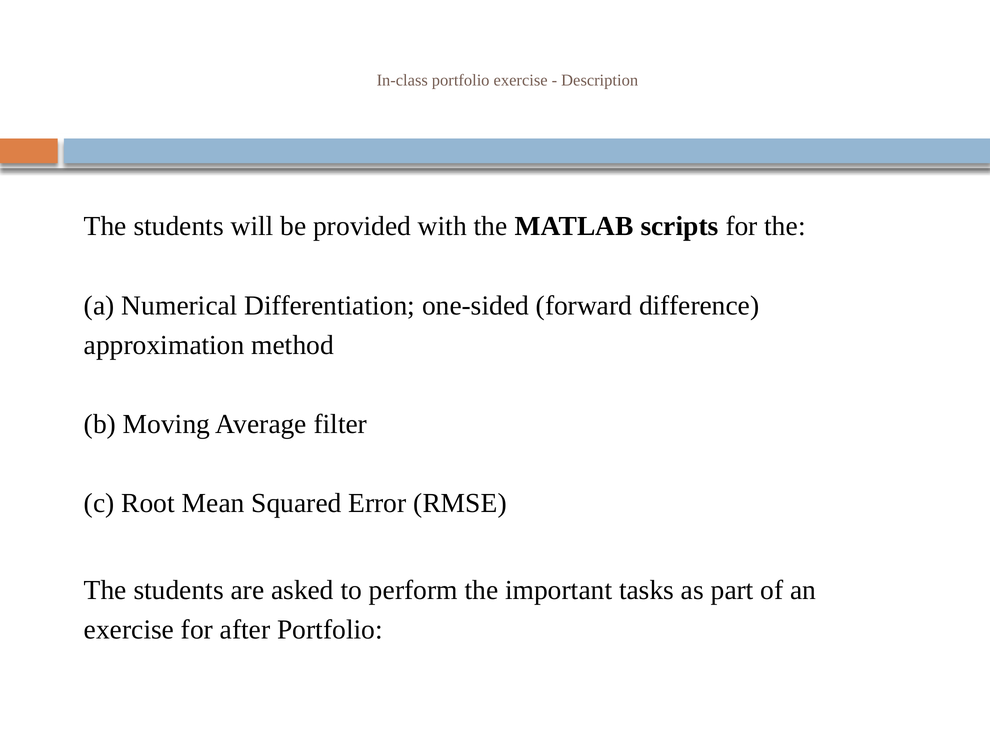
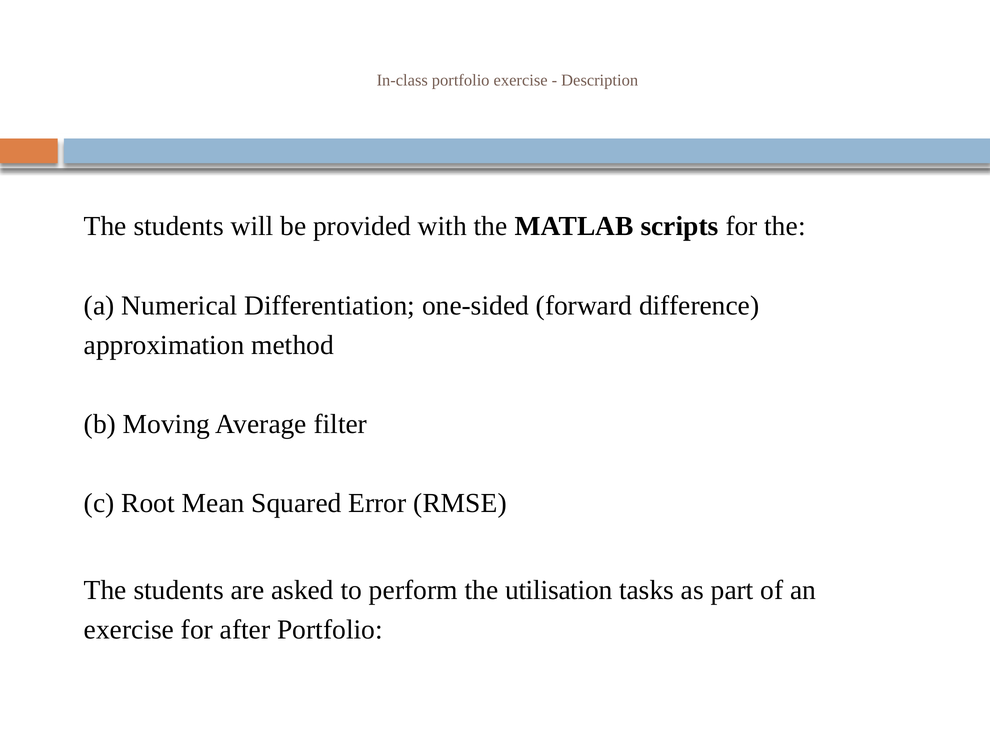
important: important -> utilisation
